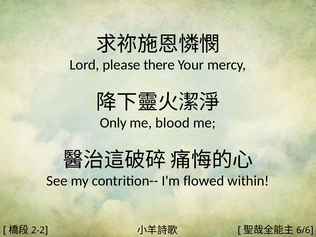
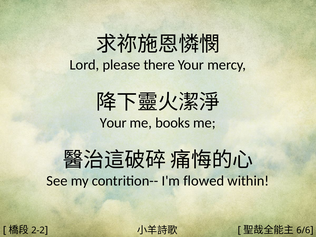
Only at (113, 123): Only -> Your
blood: blood -> books
